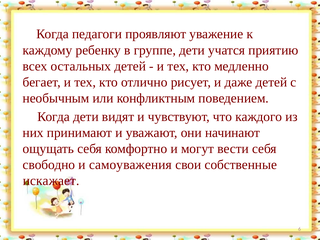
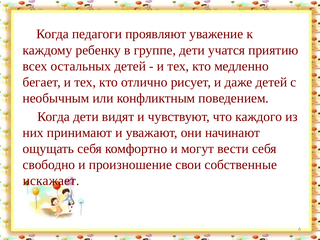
самоуважения: самоуважения -> произношение
